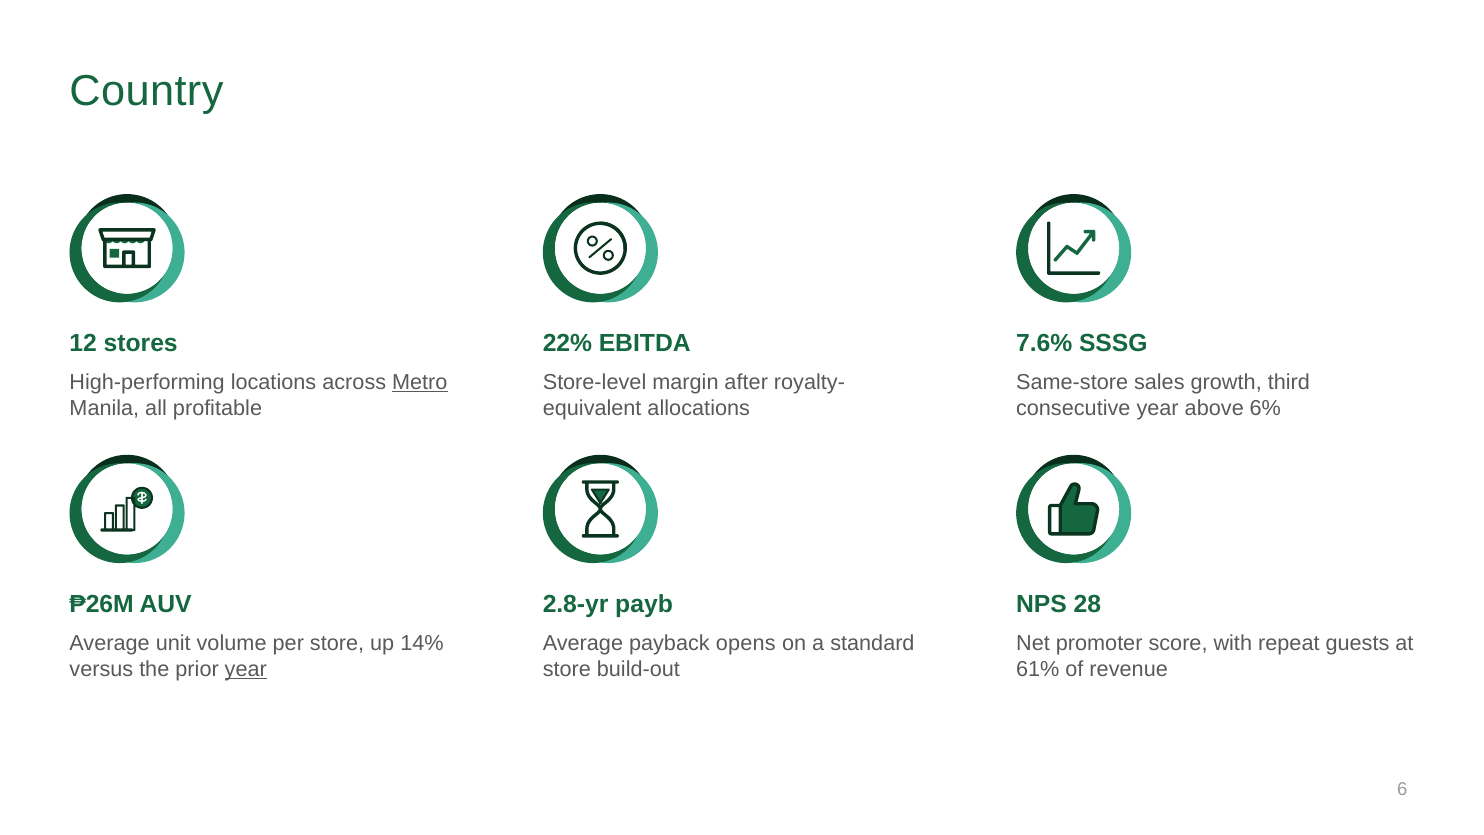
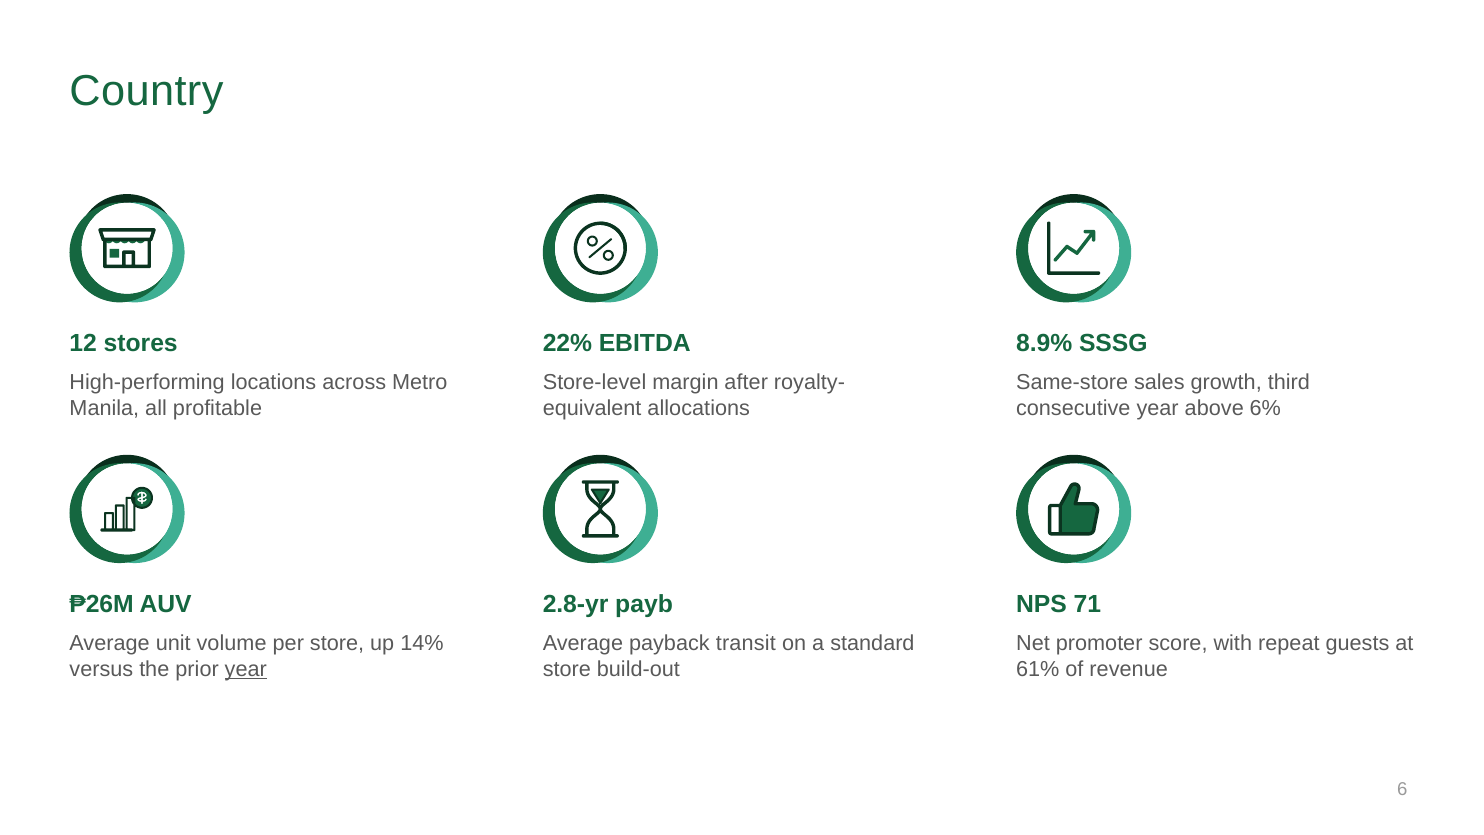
7.6%: 7.6% -> 8.9%
Metro underline: present -> none
28: 28 -> 71
opens: opens -> transit
